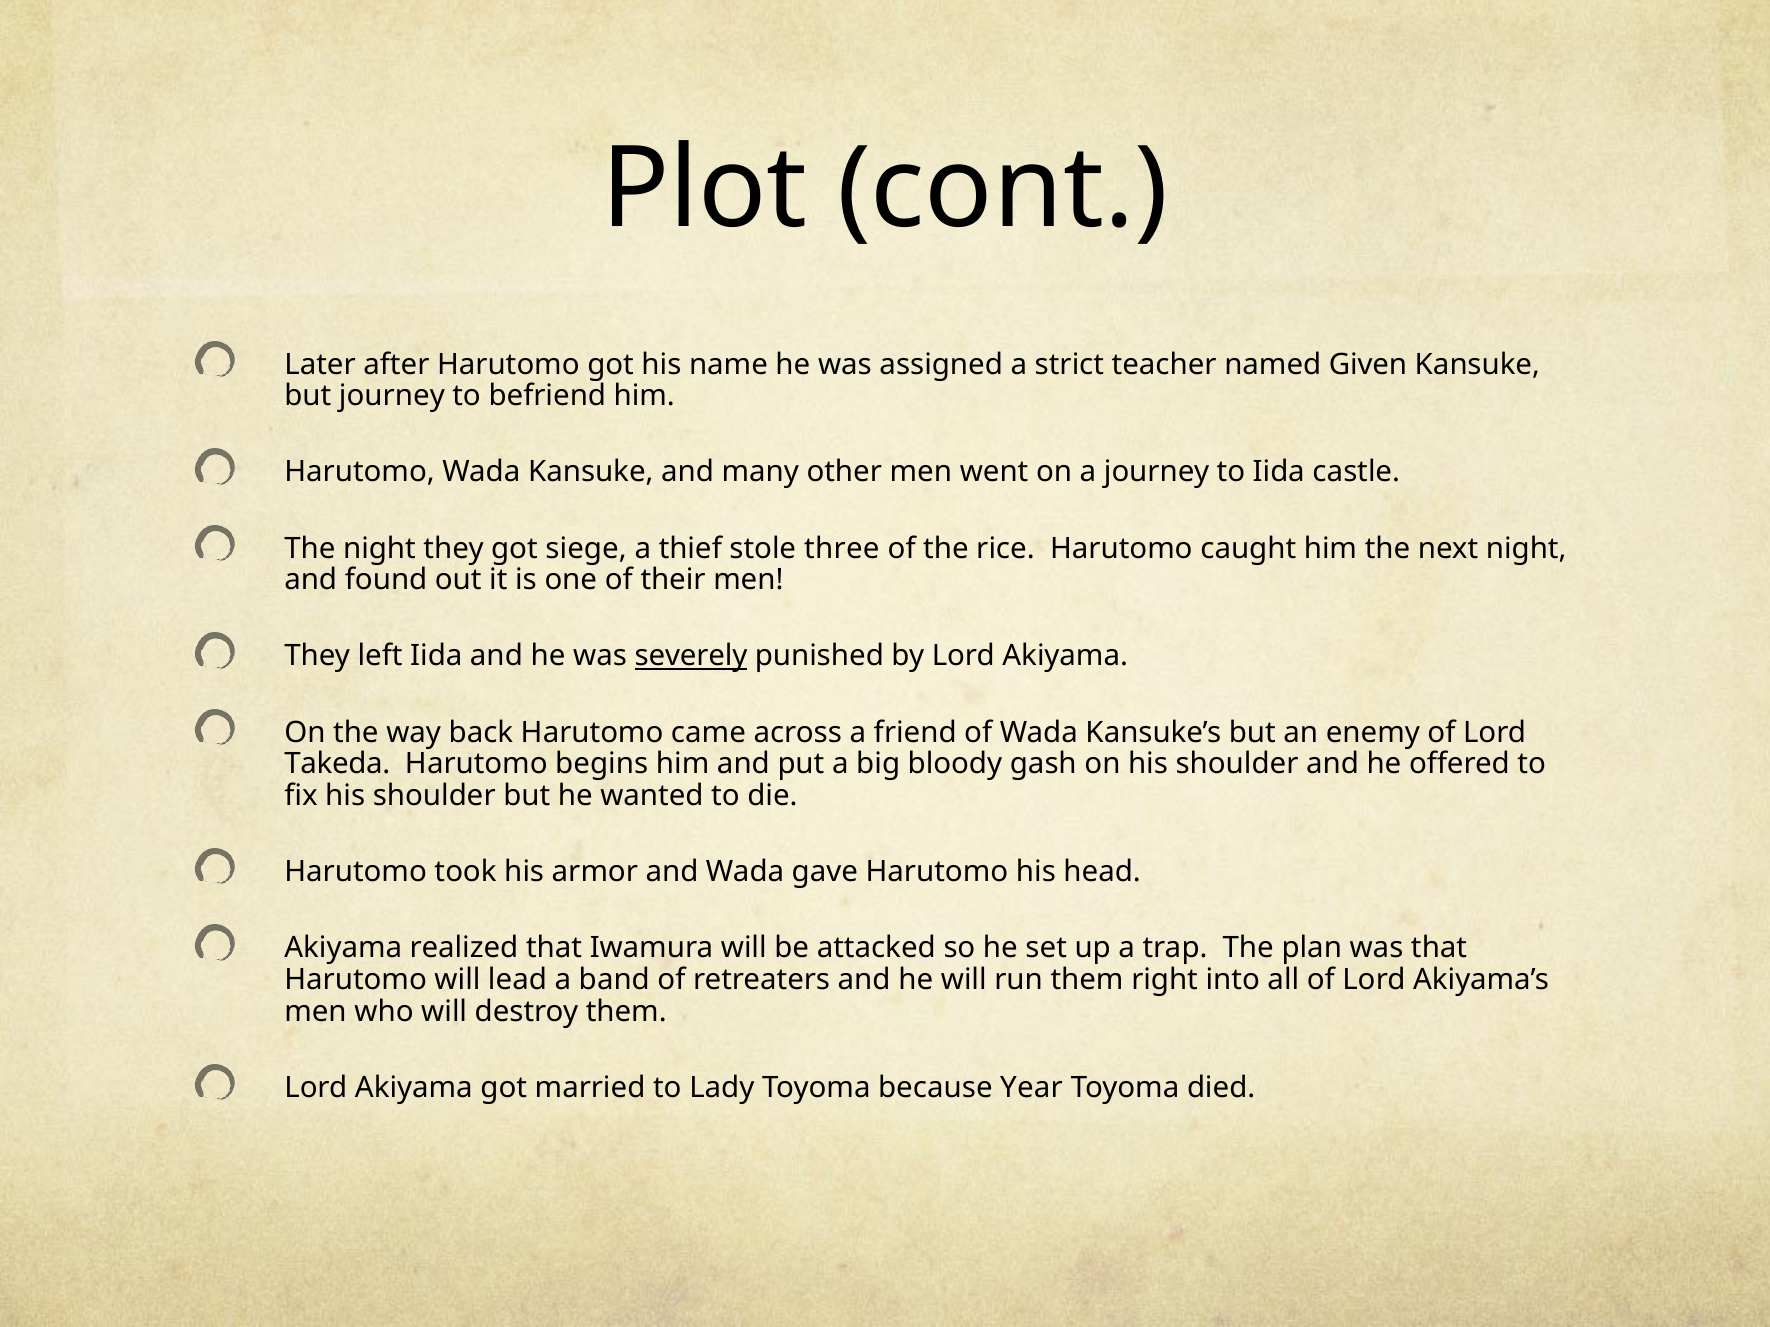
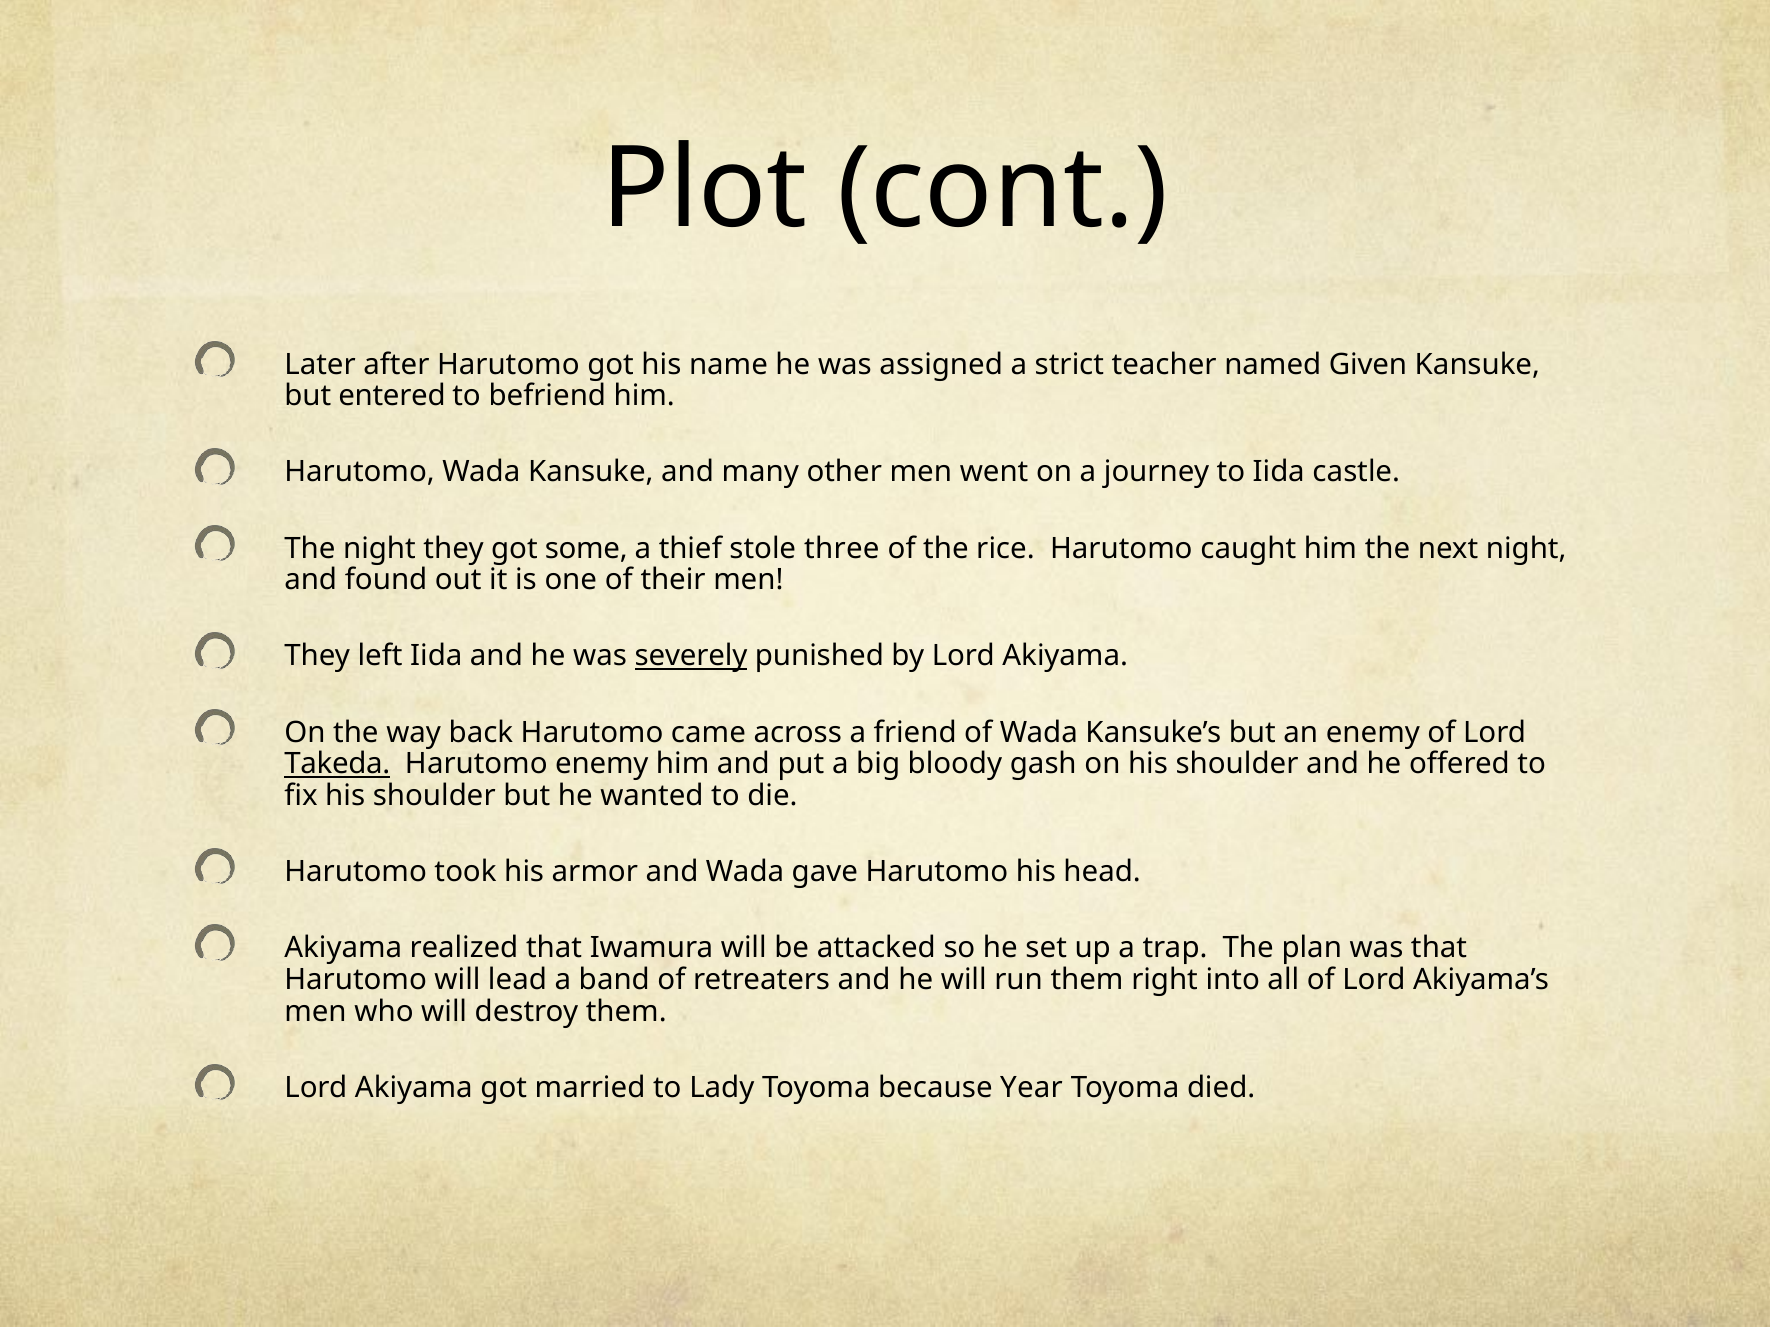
but journey: journey -> entered
siege: siege -> some
Takeda underline: none -> present
Harutomo begins: begins -> enemy
